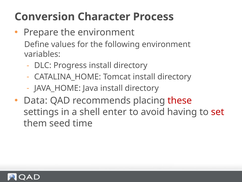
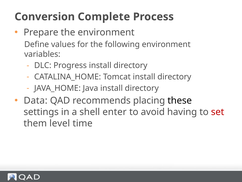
Character: Character -> Complete
these colour: red -> black
seed: seed -> level
